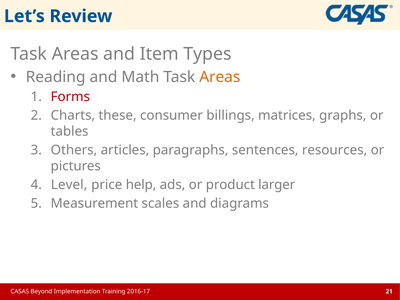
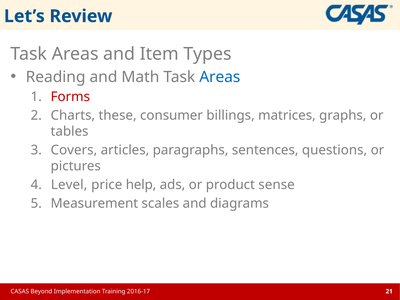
Areas at (220, 77) colour: orange -> blue
Others: Others -> Covers
resources: resources -> questions
larger: larger -> sense
